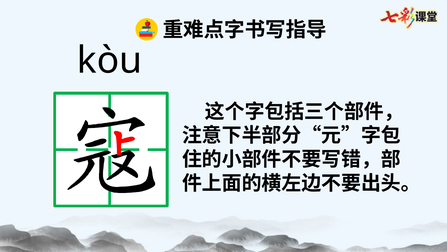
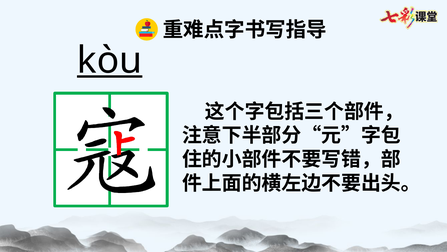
kòu underline: none -> present
